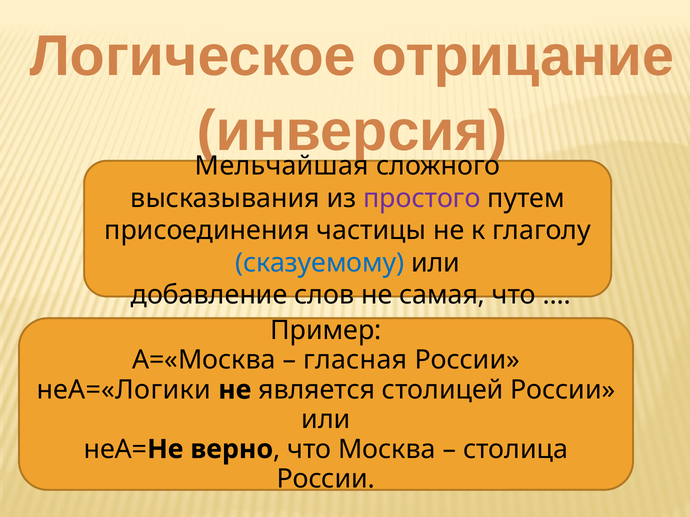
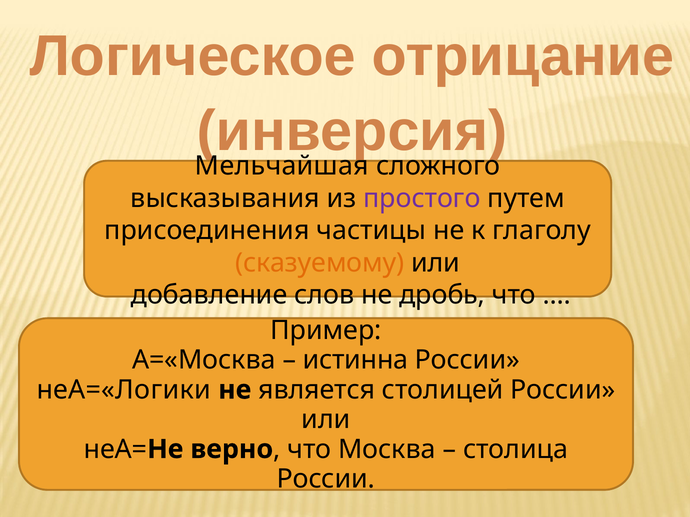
сказуемому colour: blue -> orange
самая: самая -> дробь
гласная: гласная -> истинна
